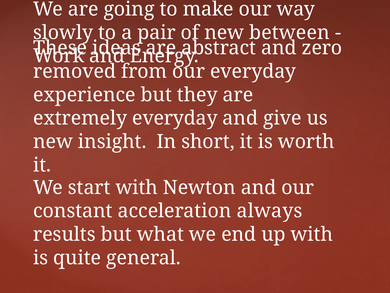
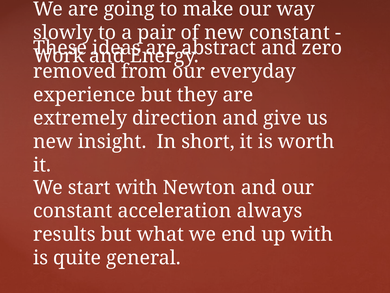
new between: between -> constant
extremely everyday: everyday -> direction
